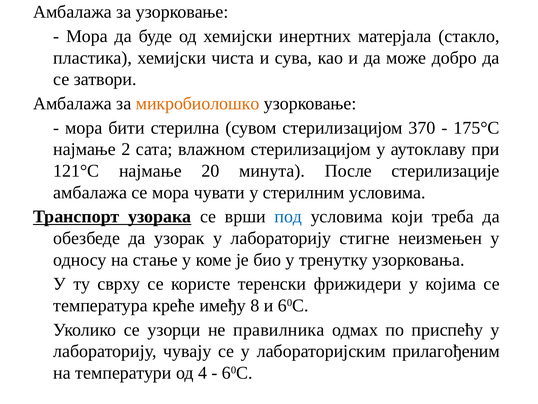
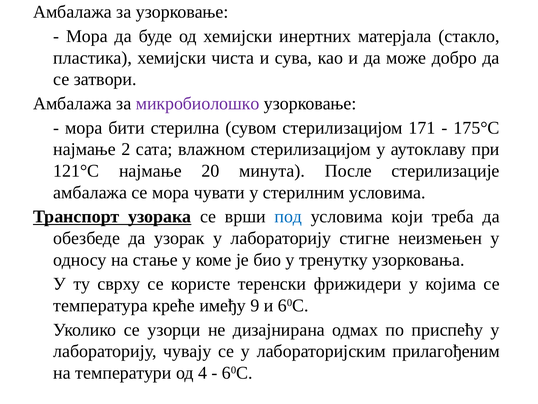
микробиолошко colour: orange -> purple
370: 370 -> 171
8: 8 -> 9
правилника: правилника -> дизајнирана
